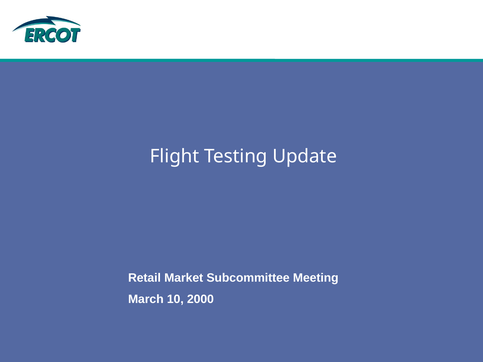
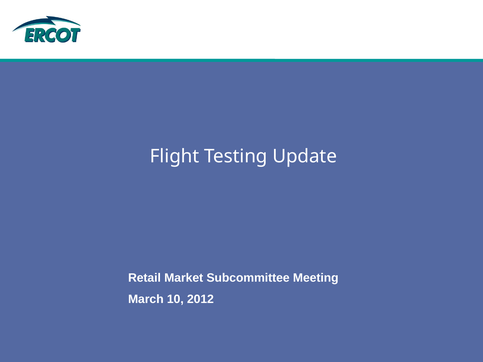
2000: 2000 -> 2012
